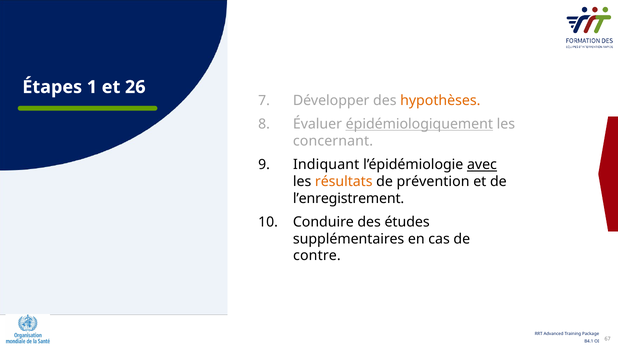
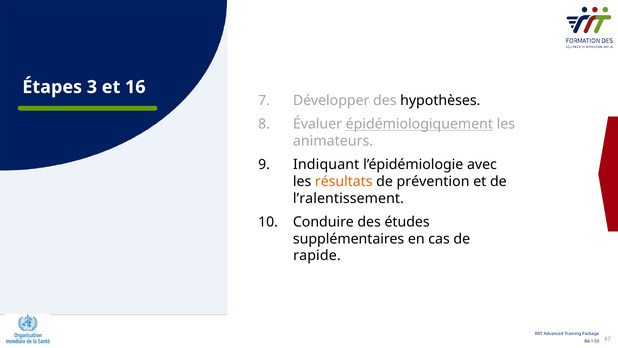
1: 1 -> 3
26: 26 -> 16
hypothèses colour: orange -> black
concernant: concernant -> animateurs
avec underline: present -> none
l’enregistrement: l’enregistrement -> l’ralentissement
contre: contre -> rapide
